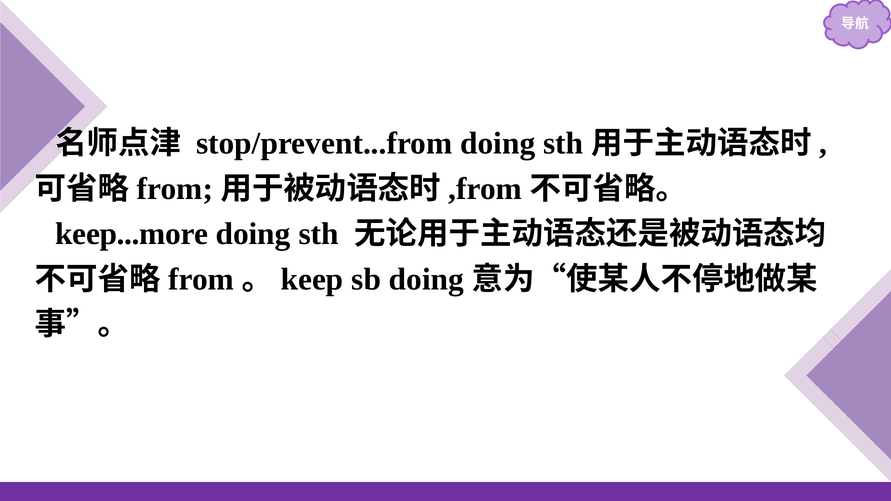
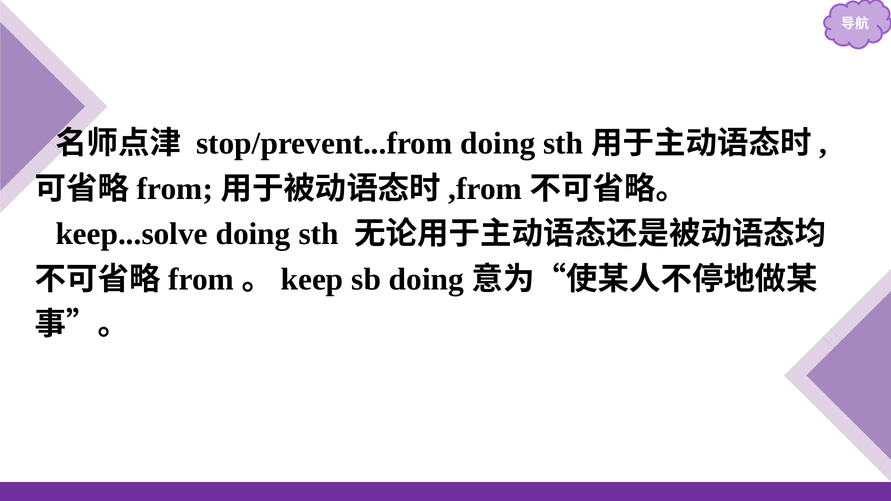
keep...more: keep...more -> keep...solve
